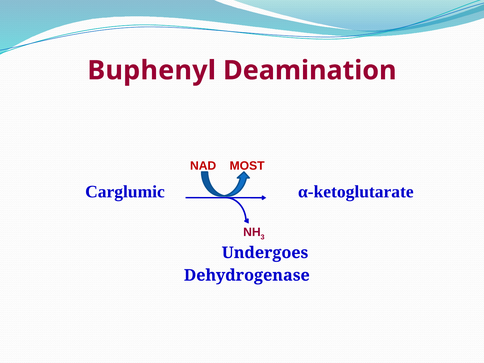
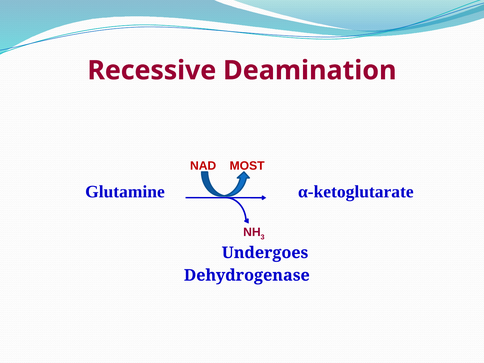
Buphenyl: Buphenyl -> Recessive
Carglumic: Carglumic -> Glutamine
